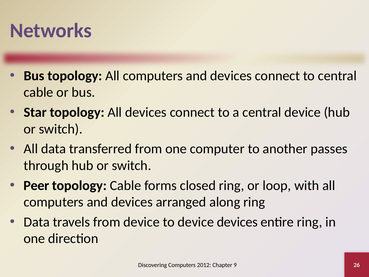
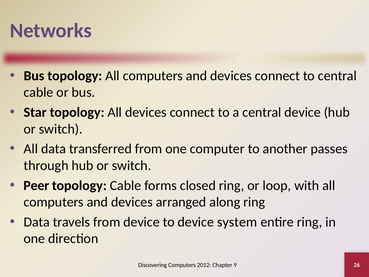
device devices: devices -> system
